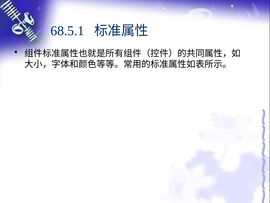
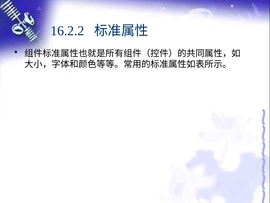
68.5.1: 68.5.1 -> 16.2.2
